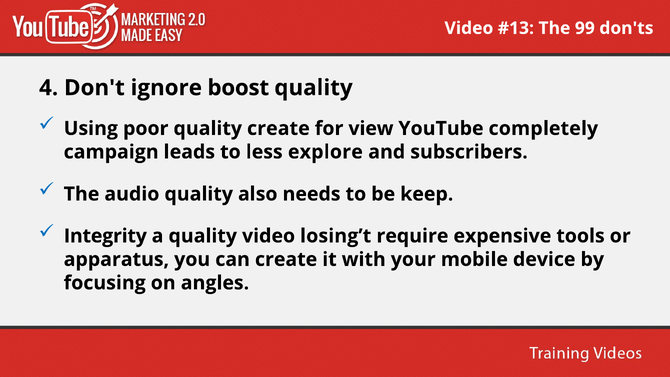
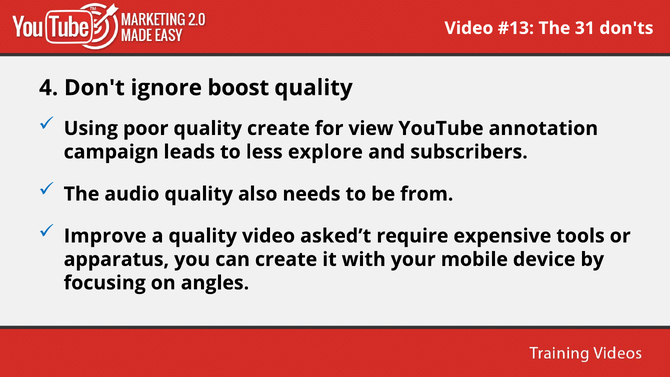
99: 99 -> 31
completely: completely -> annotation
keep: keep -> from
Integrity: Integrity -> Improve
losing’t: losing’t -> asked’t
